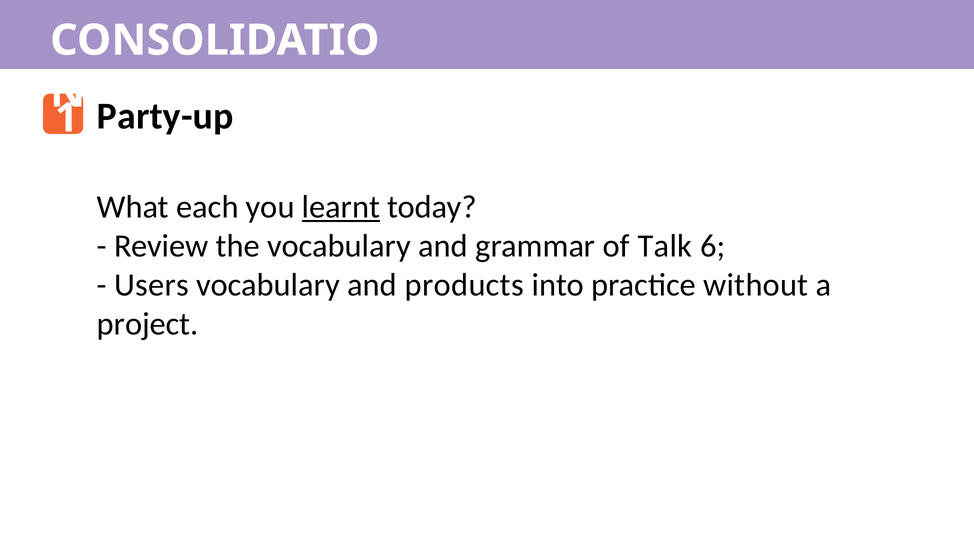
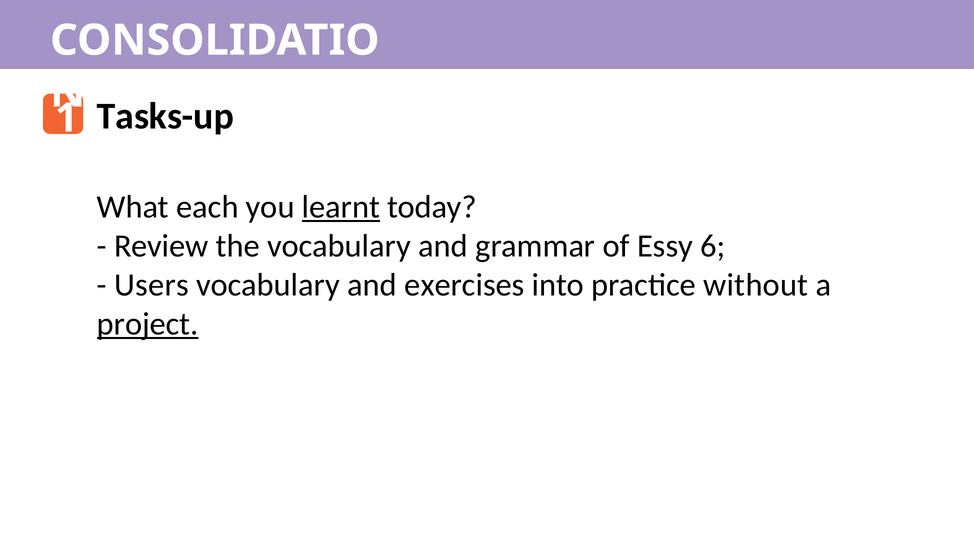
Party-up: Party-up -> Tasks-up
Talk: Talk -> Essy
products: products -> exercises
project underline: none -> present
